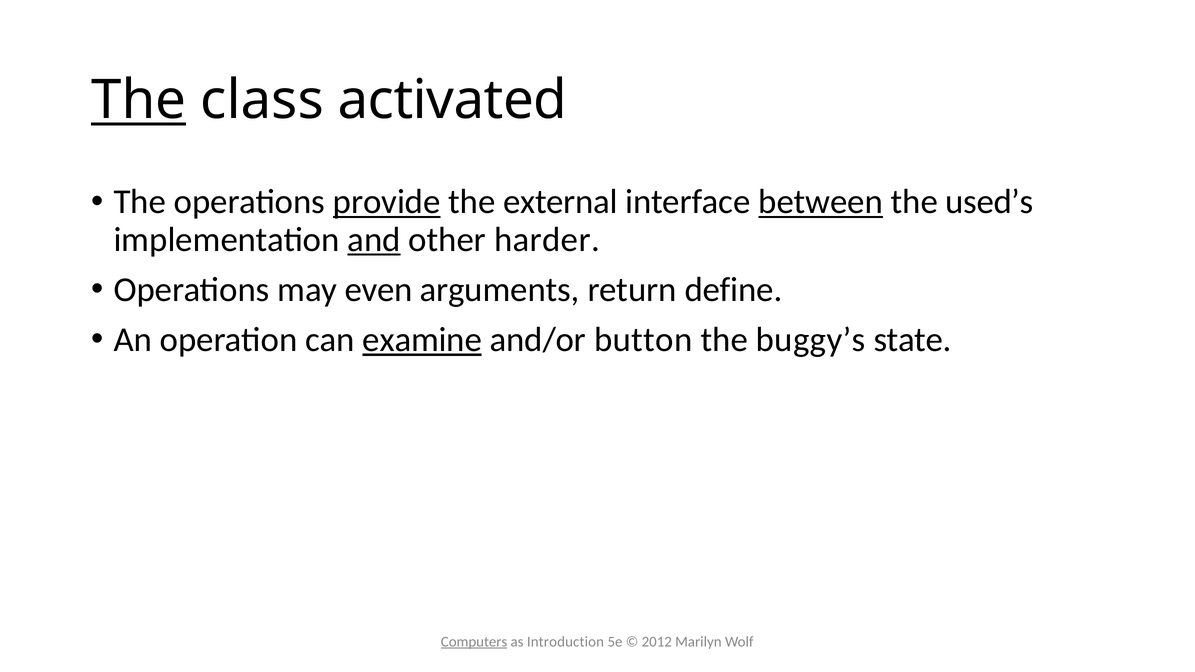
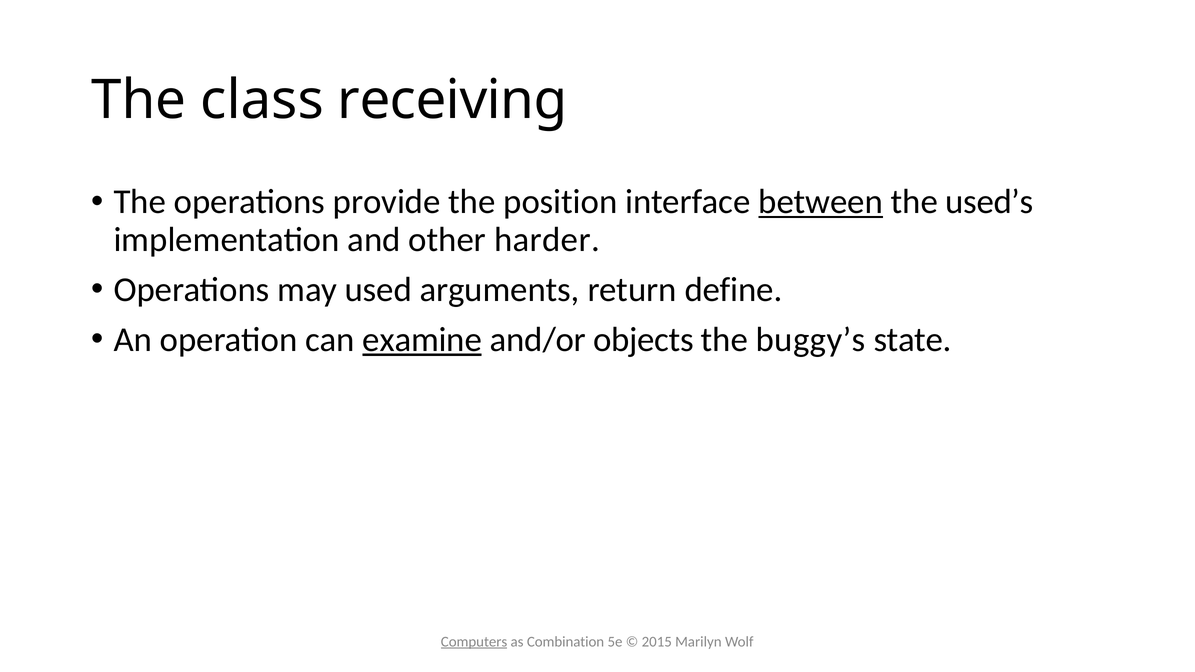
The at (139, 100) underline: present -> none
activated: activated -> receiving
provide underline: present -> none
external: external -> position
and underline: present -> none
even: even -> used
button: button -> objects
Introduction: Introduction -> Combination
2012: 2012 -> 2015
